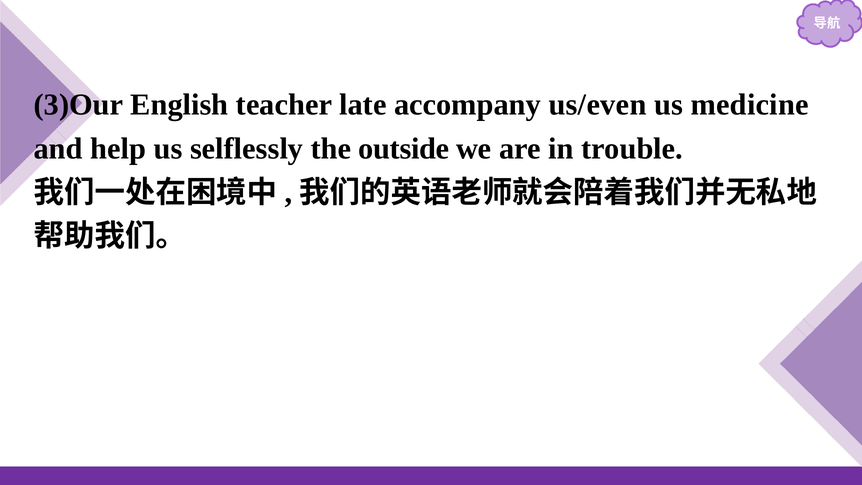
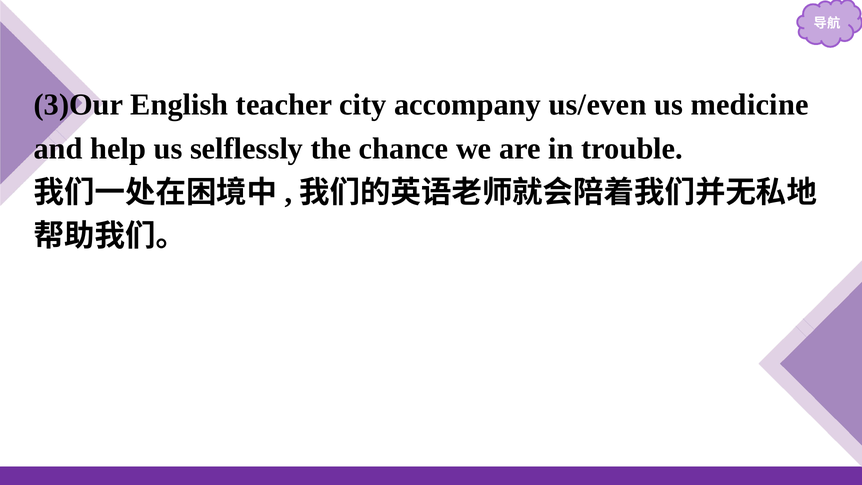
late: late -> city
outside: outside -> chance
